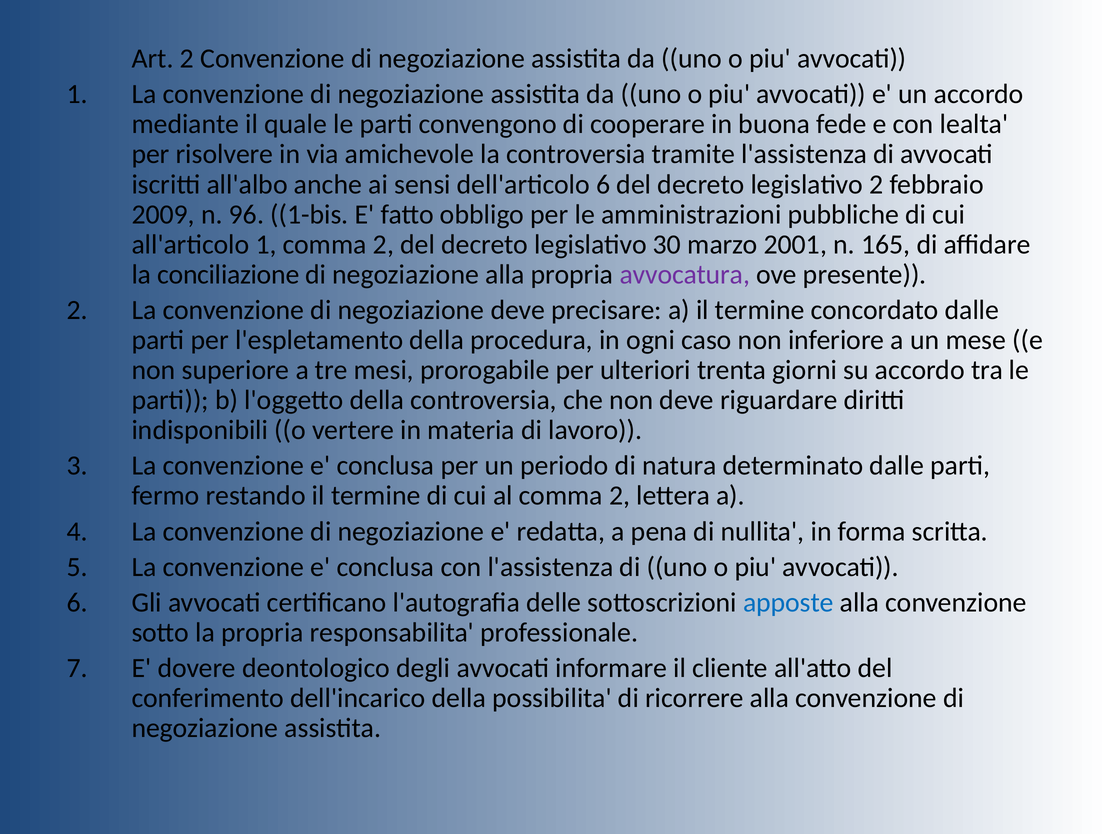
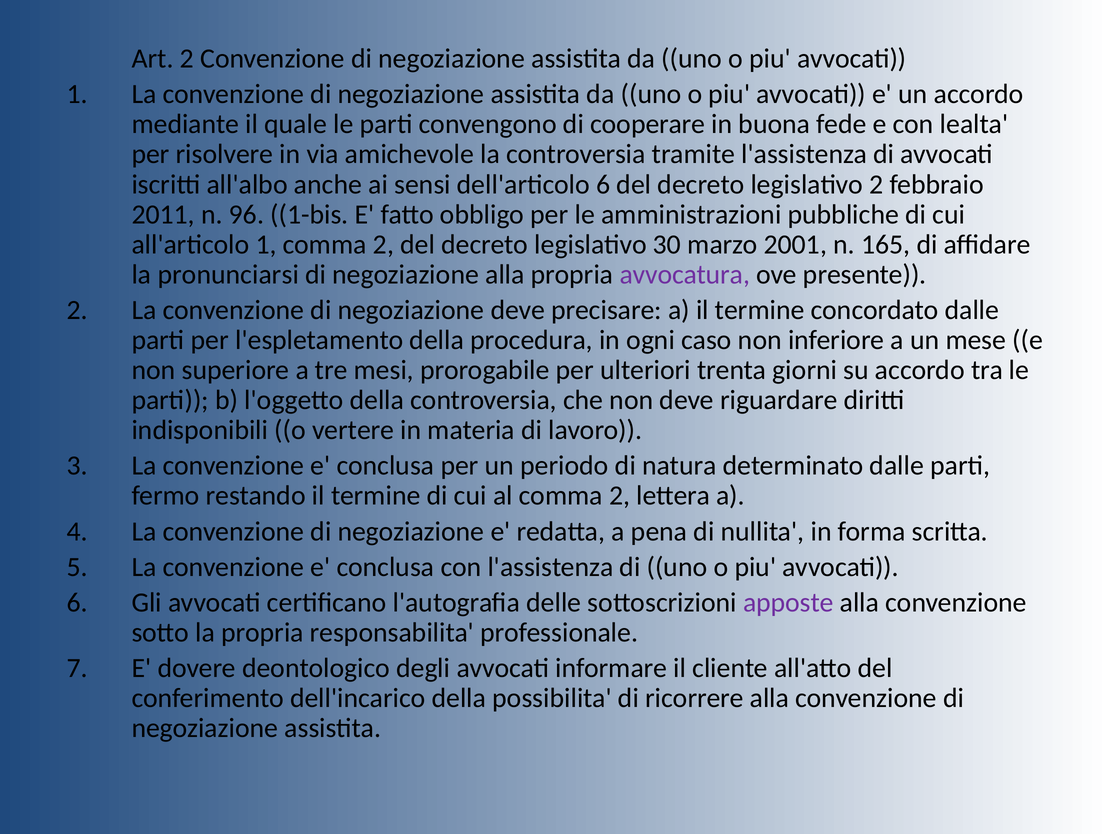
2009: 2009 -> 2011
conciliazione: conciliazione -> pronunciarsi
apposte colour: blue -> purple
